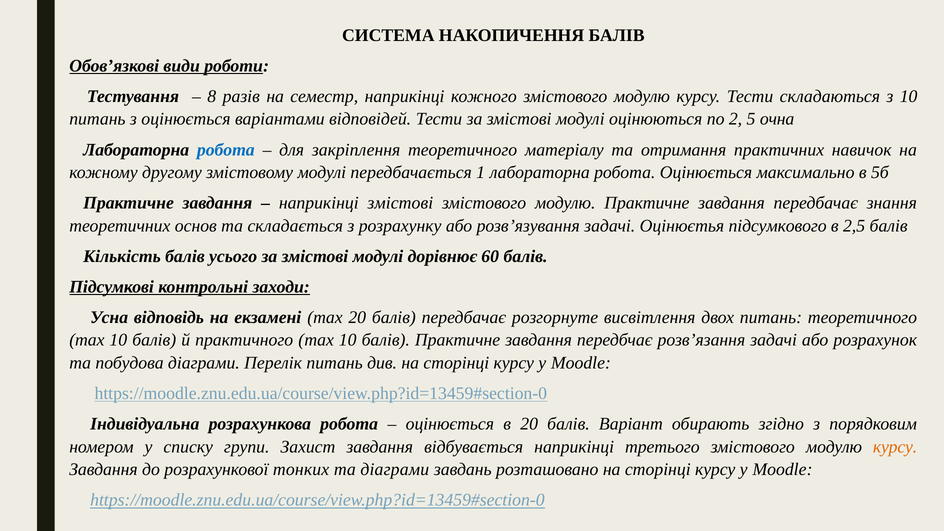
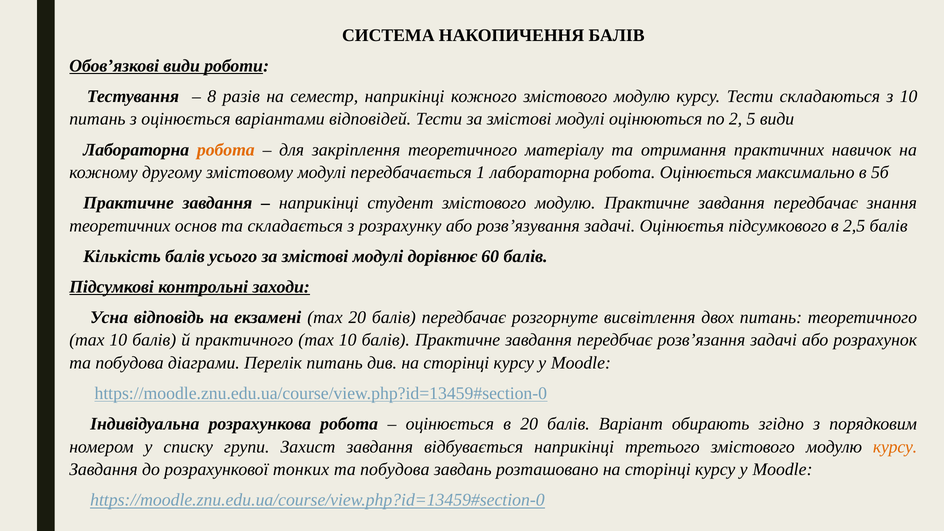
5 очна: очна -> види
робота at (226, 150) colour: blue -> orange
наприкінці змістові: змістові -> студент
діаграми at (395, 469): діаграми -> побудова
